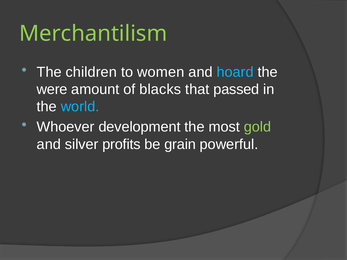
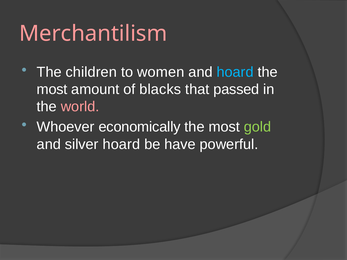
Merchantilism colour: light green -> pink
were at (52, 89): were -> most
world colour: light blue -> pink
development: development -> economically
silver profits: profits -> hoard
grain: grain -> have
